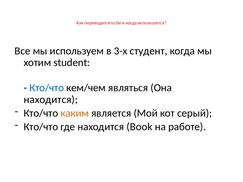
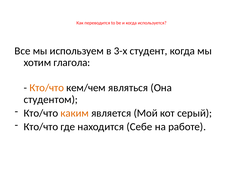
student: student -> глагола
Кто/что at (47, 88) colour: blue -> orange
находится at (51, 100): находится -> студентом
Book: Book -> Себе
